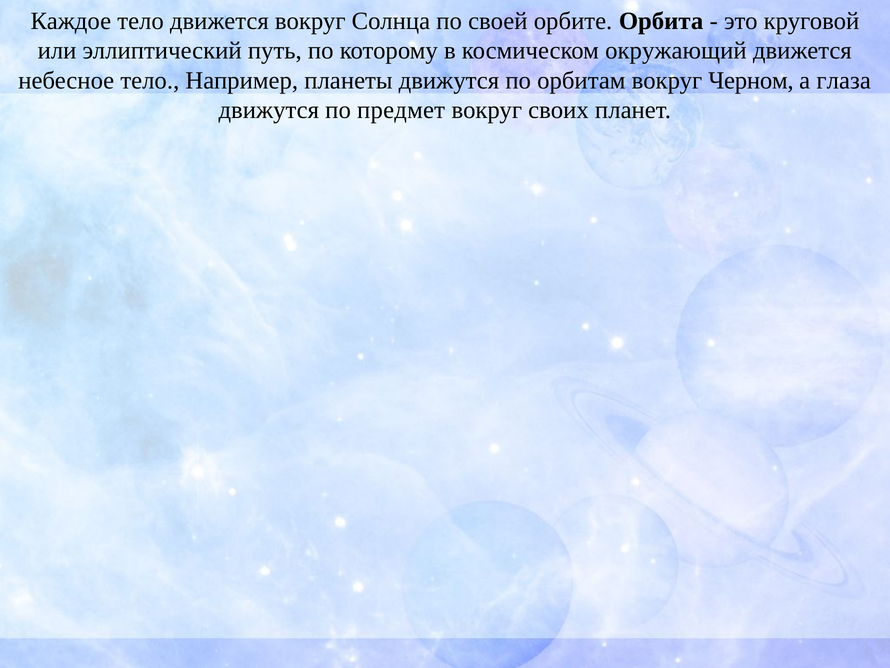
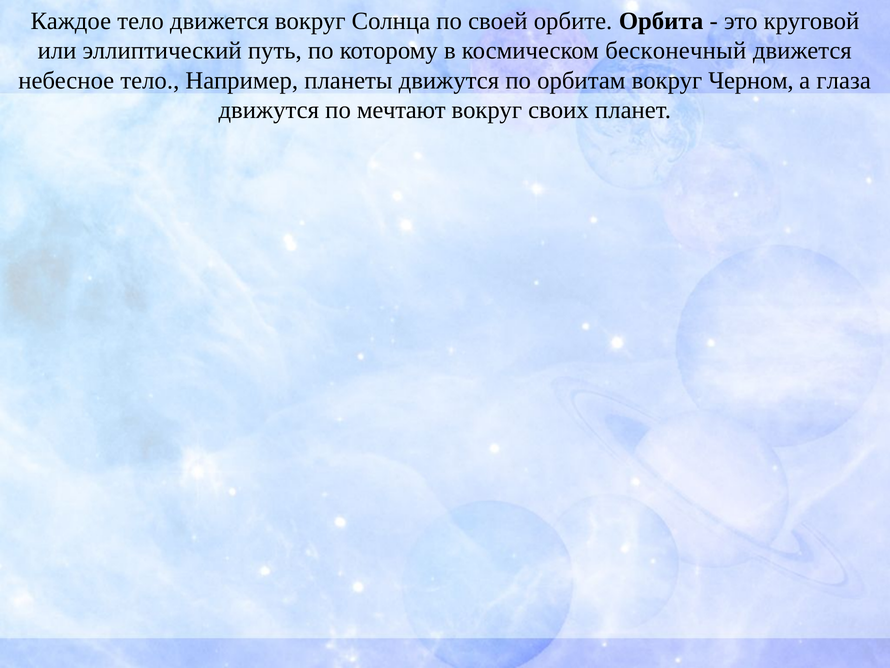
окружающий: окружающий -> бесконечный
предмет: предмет -> мечтают
